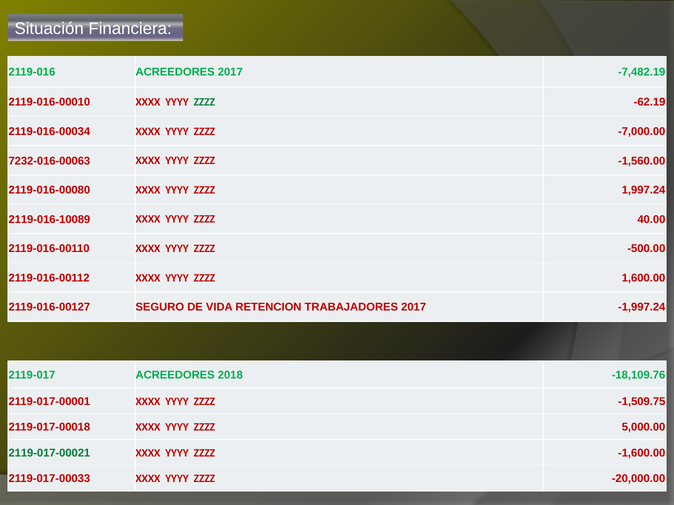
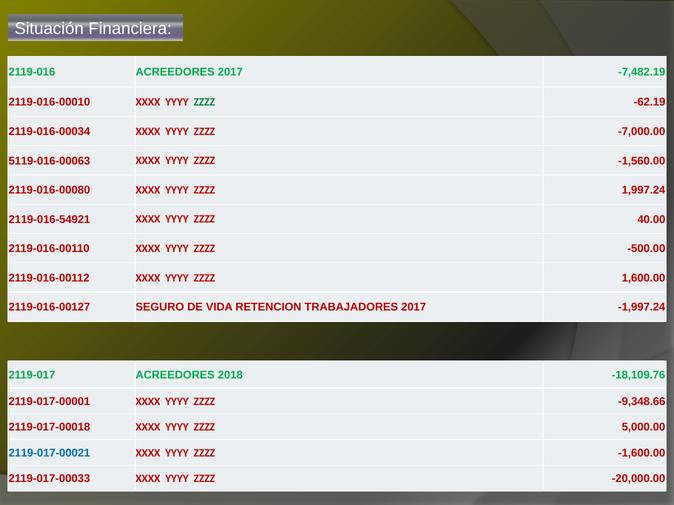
7232-016-00063: 7232-016-00063 -> 5119-016-00063
2119-016-10089: 2119-016-10089 -> 2119-016-54921
-1,509.75: -1,509.75 -> -9,348.66
2119-017-00021 colour: green -> blue
